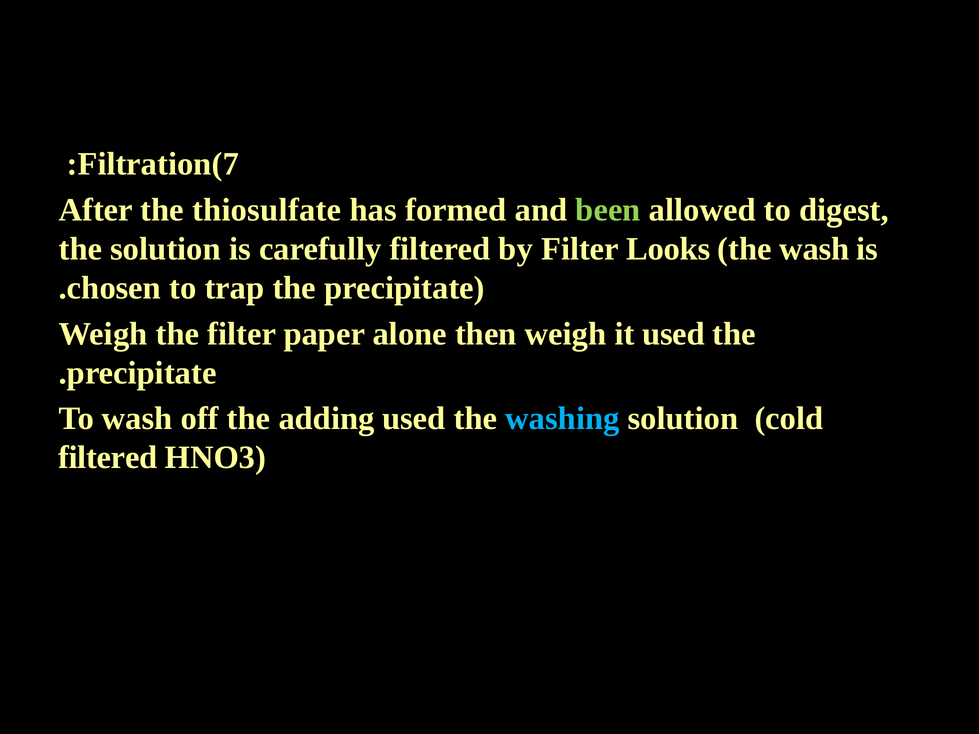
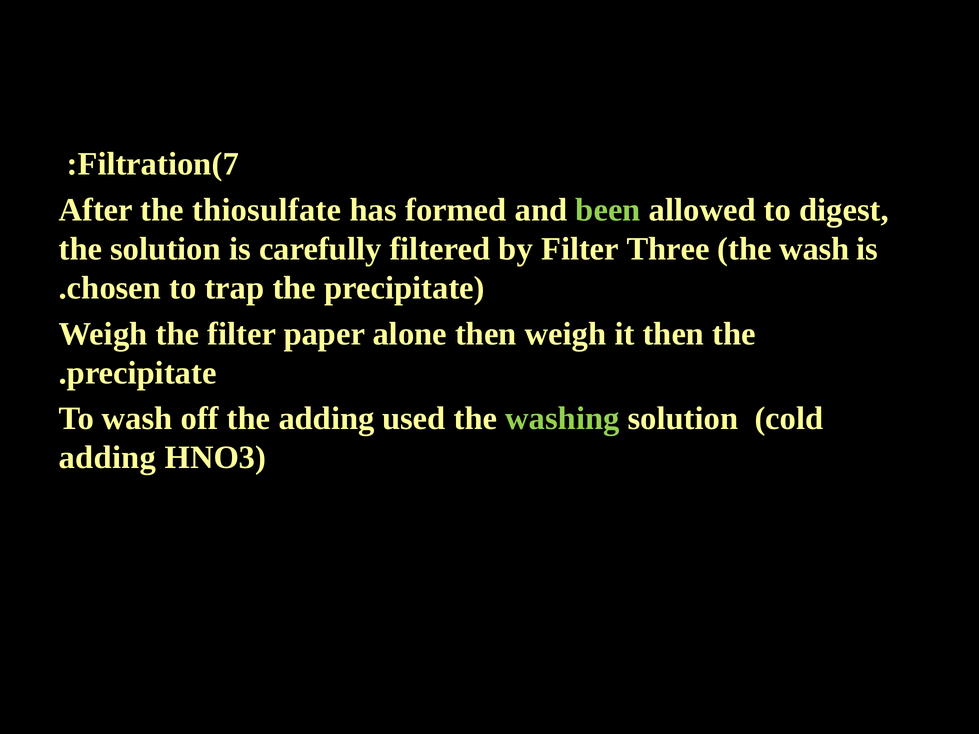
Looks: Looks -> Three
it used: used -> then
washing colour: light blue -> light green
filtered at (108, 458): filtered -> adding
